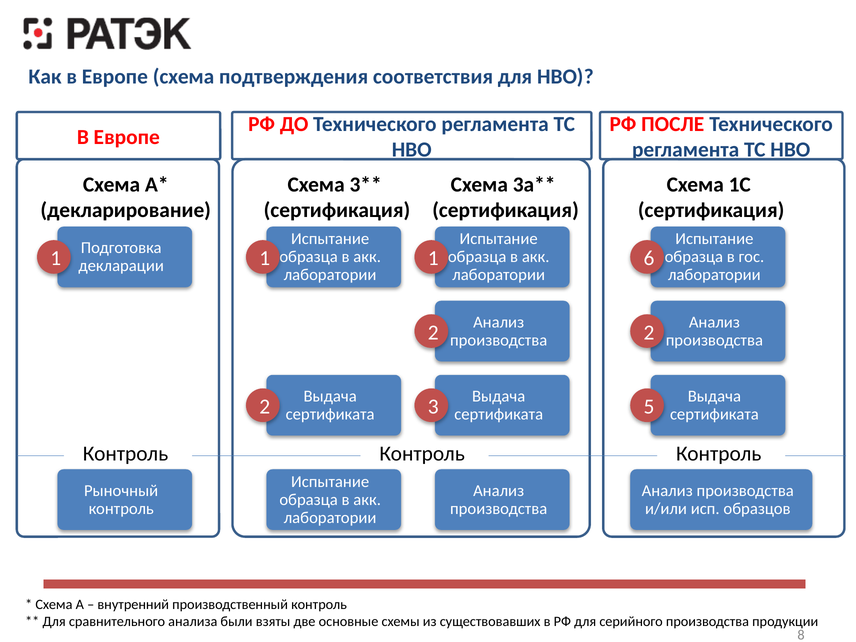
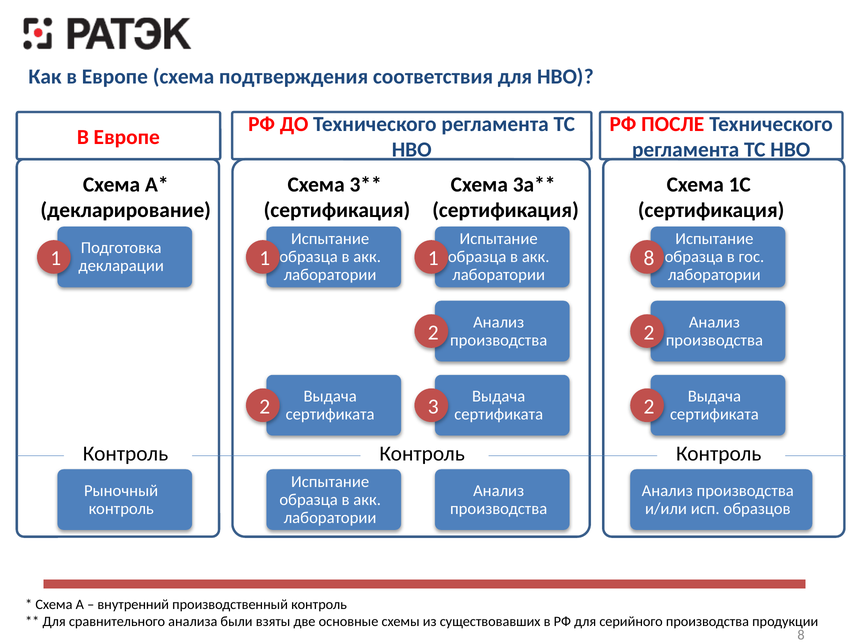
1 6: 6 -> 8
3 5: 5 -> 2
